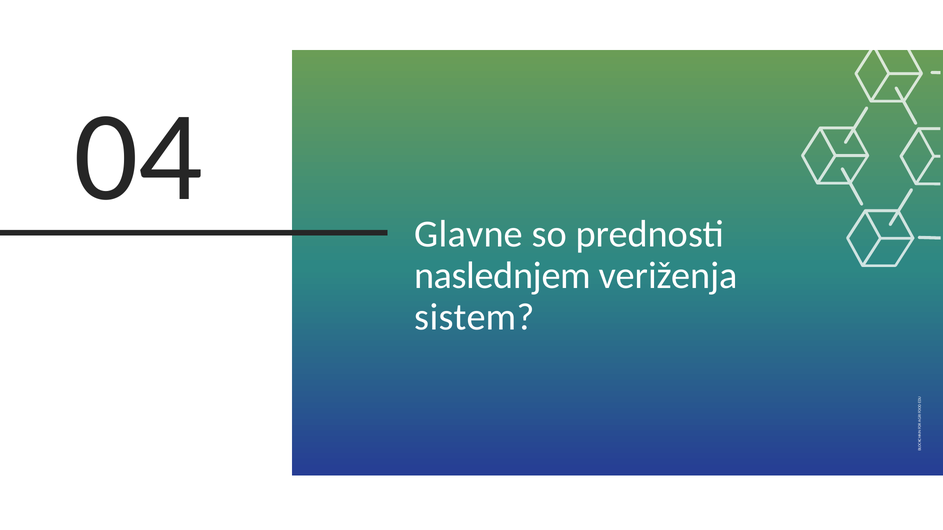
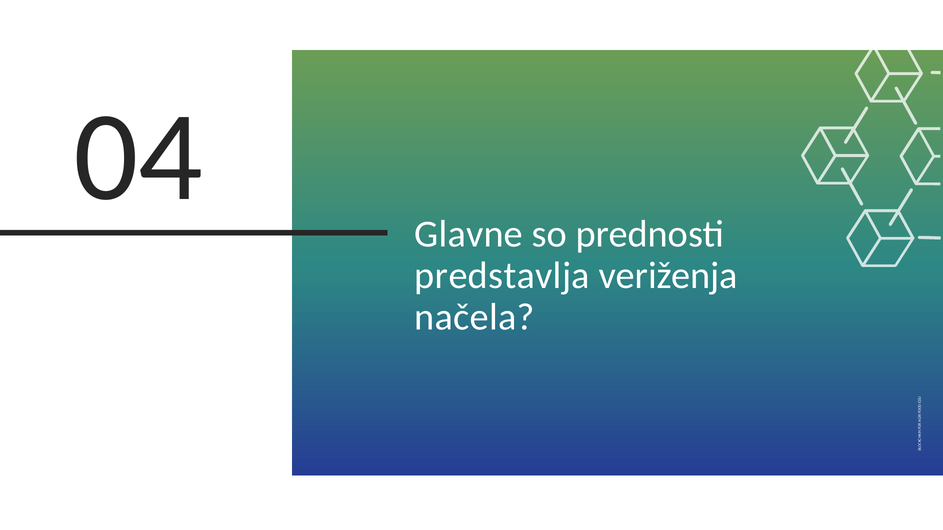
naslednjem: naslednjem -> predstavlja
sistem: sistem -> načela
